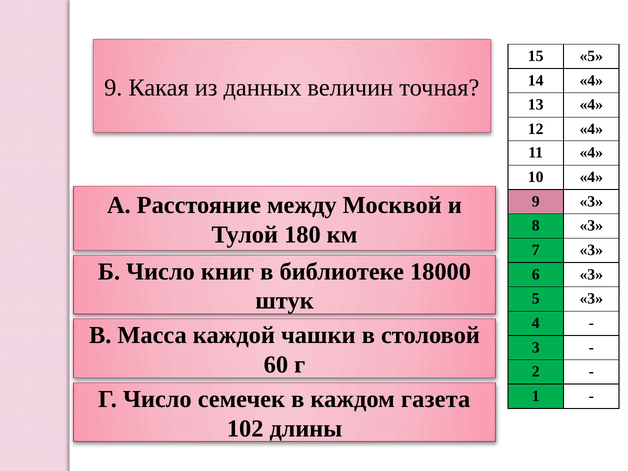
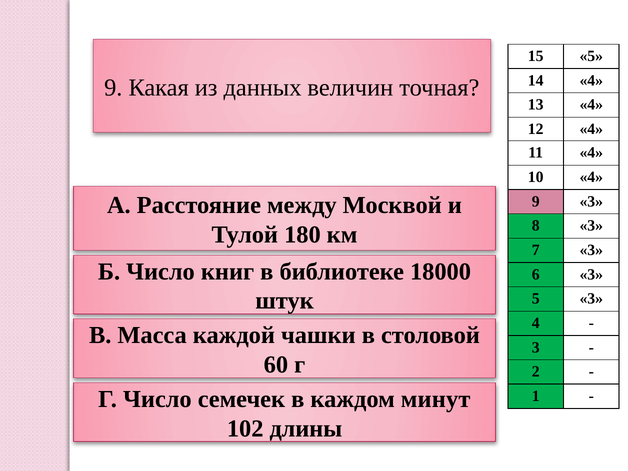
газета: газета -> минут
